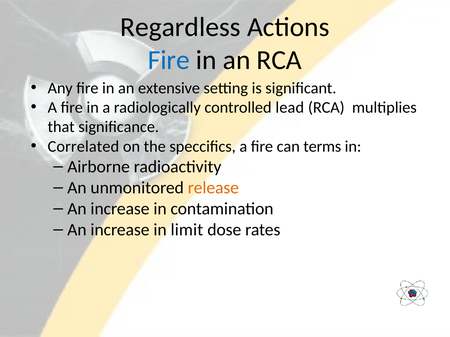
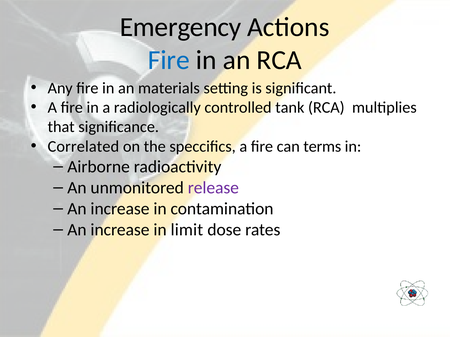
Regardless: Regardless -> Emergency
extensive: extensive -> materials
lead: lead -> tank
release colour: orange -> purple
